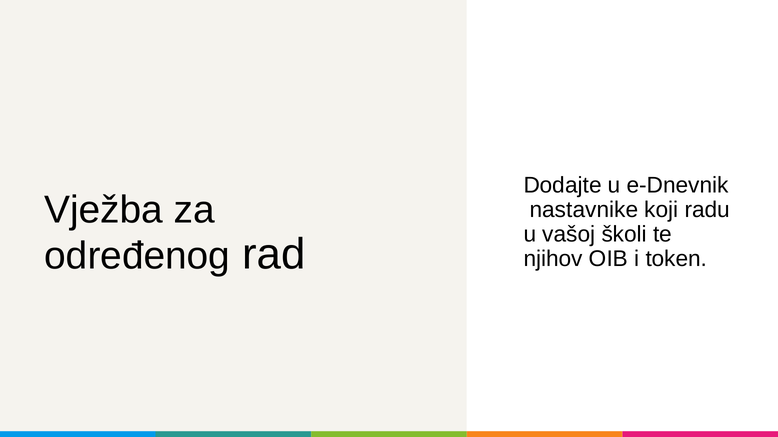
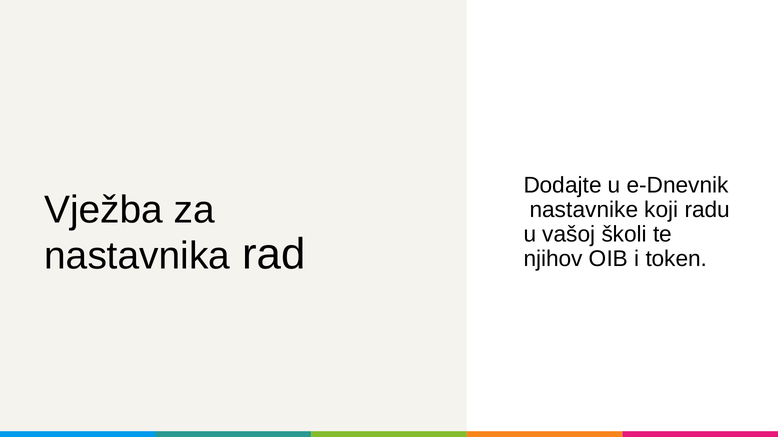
određenog: određenog -> nastavnika
